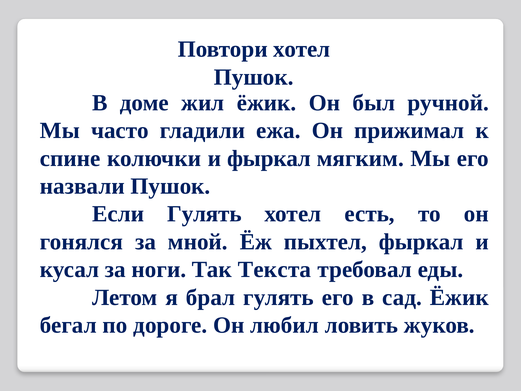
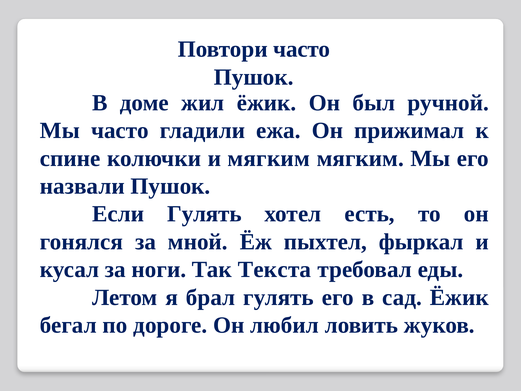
Повтори хотел: хотел -> часто
и фыркал: фыркал -> мягким
